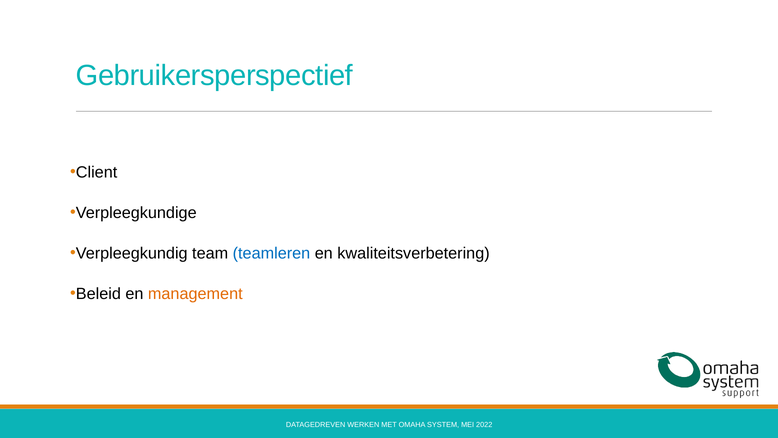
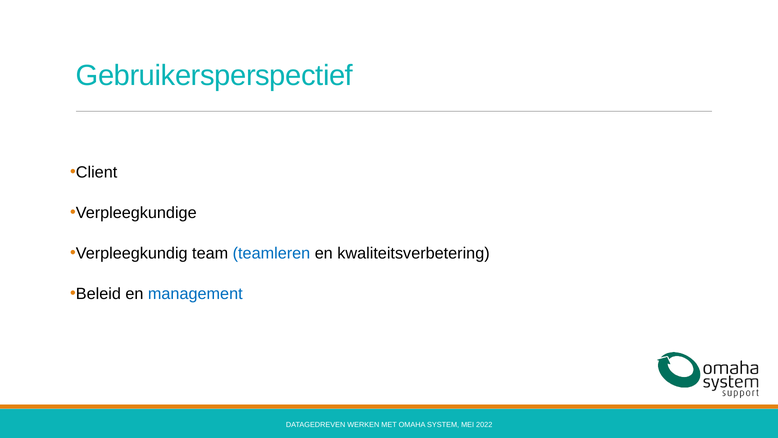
management colour: orange -> blue
